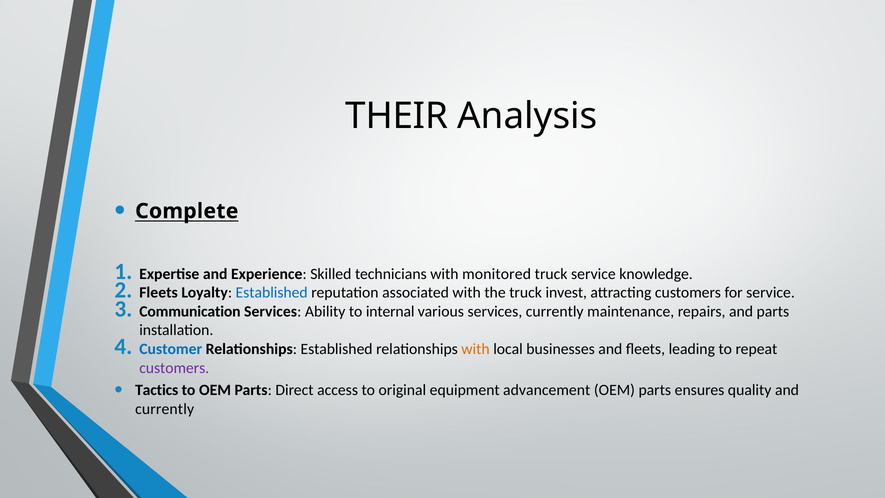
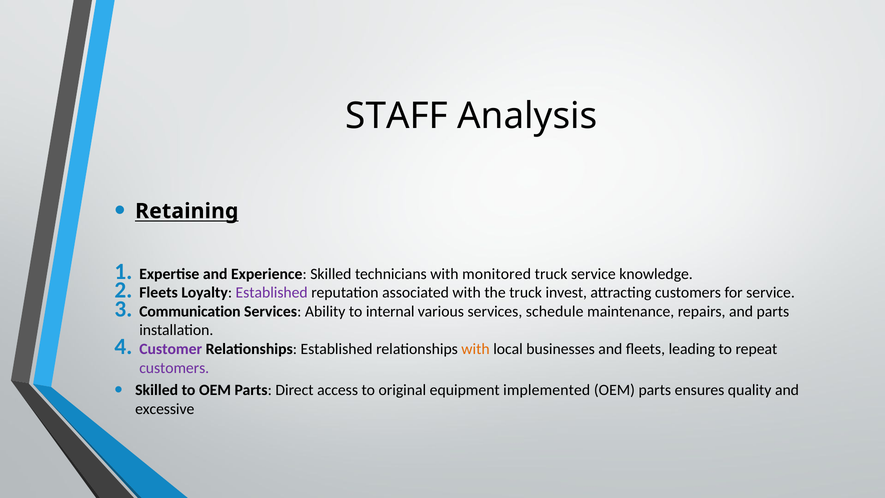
THEIR: THEIR -> STAFF
Complete: Complete -> Retaining
Established at (272, 293) colour: blue -> purple
services currently: currently -> schedule
Customer colour: blue -> purple
Tactics at (157, 390): Tactics -> Skilled
advancement: advancement -> implemented
currently at (165, 409): currently -> excessive
